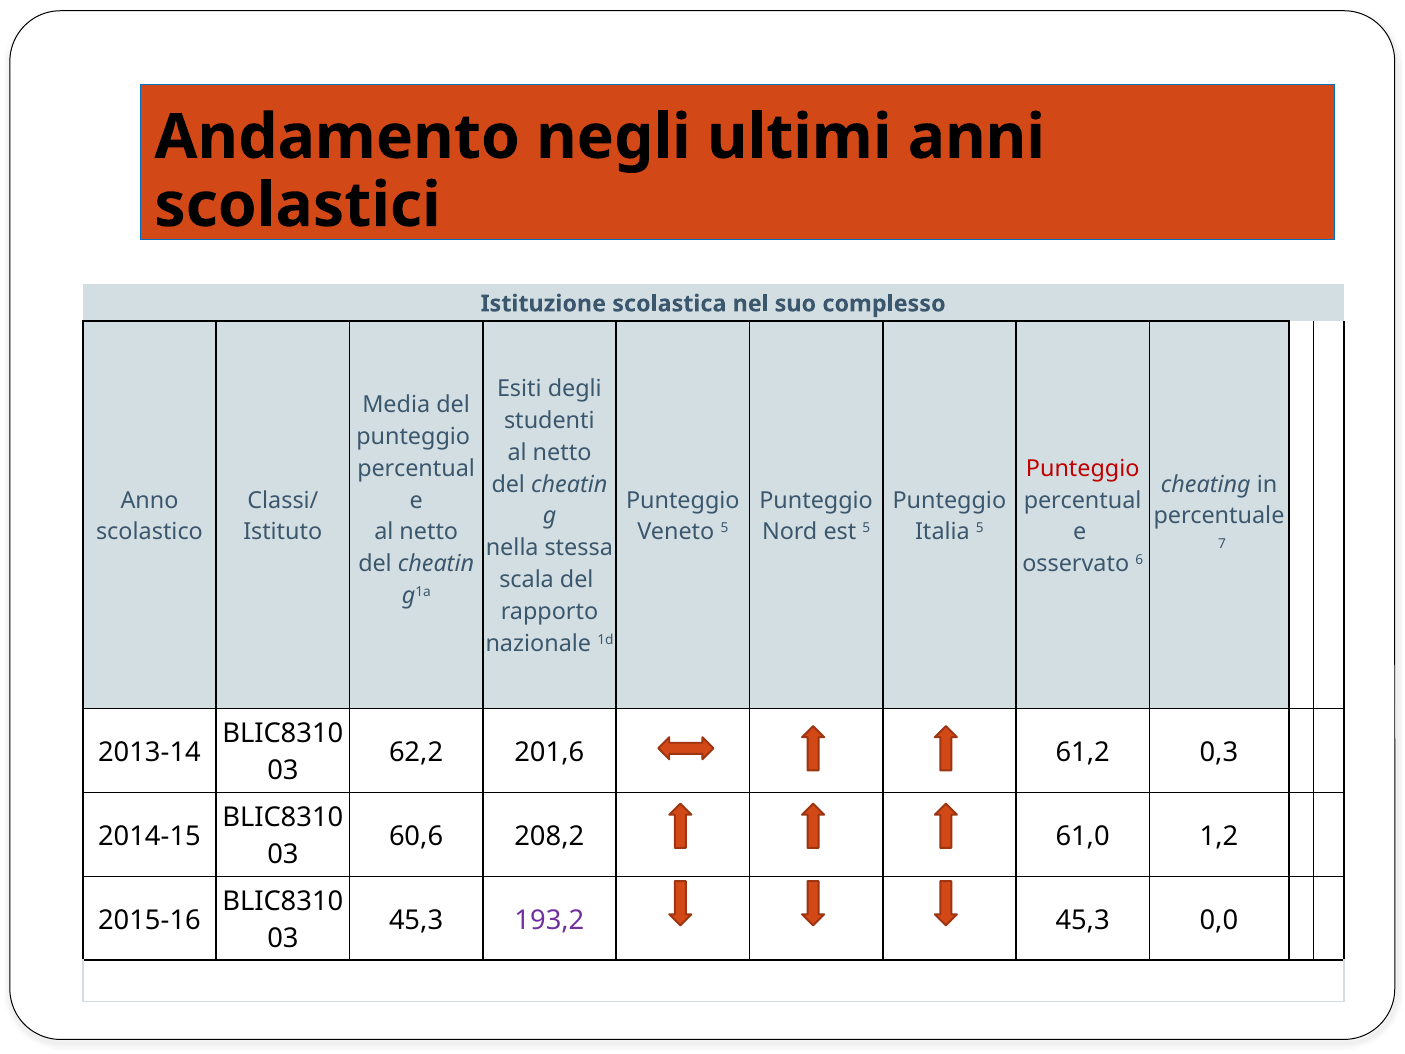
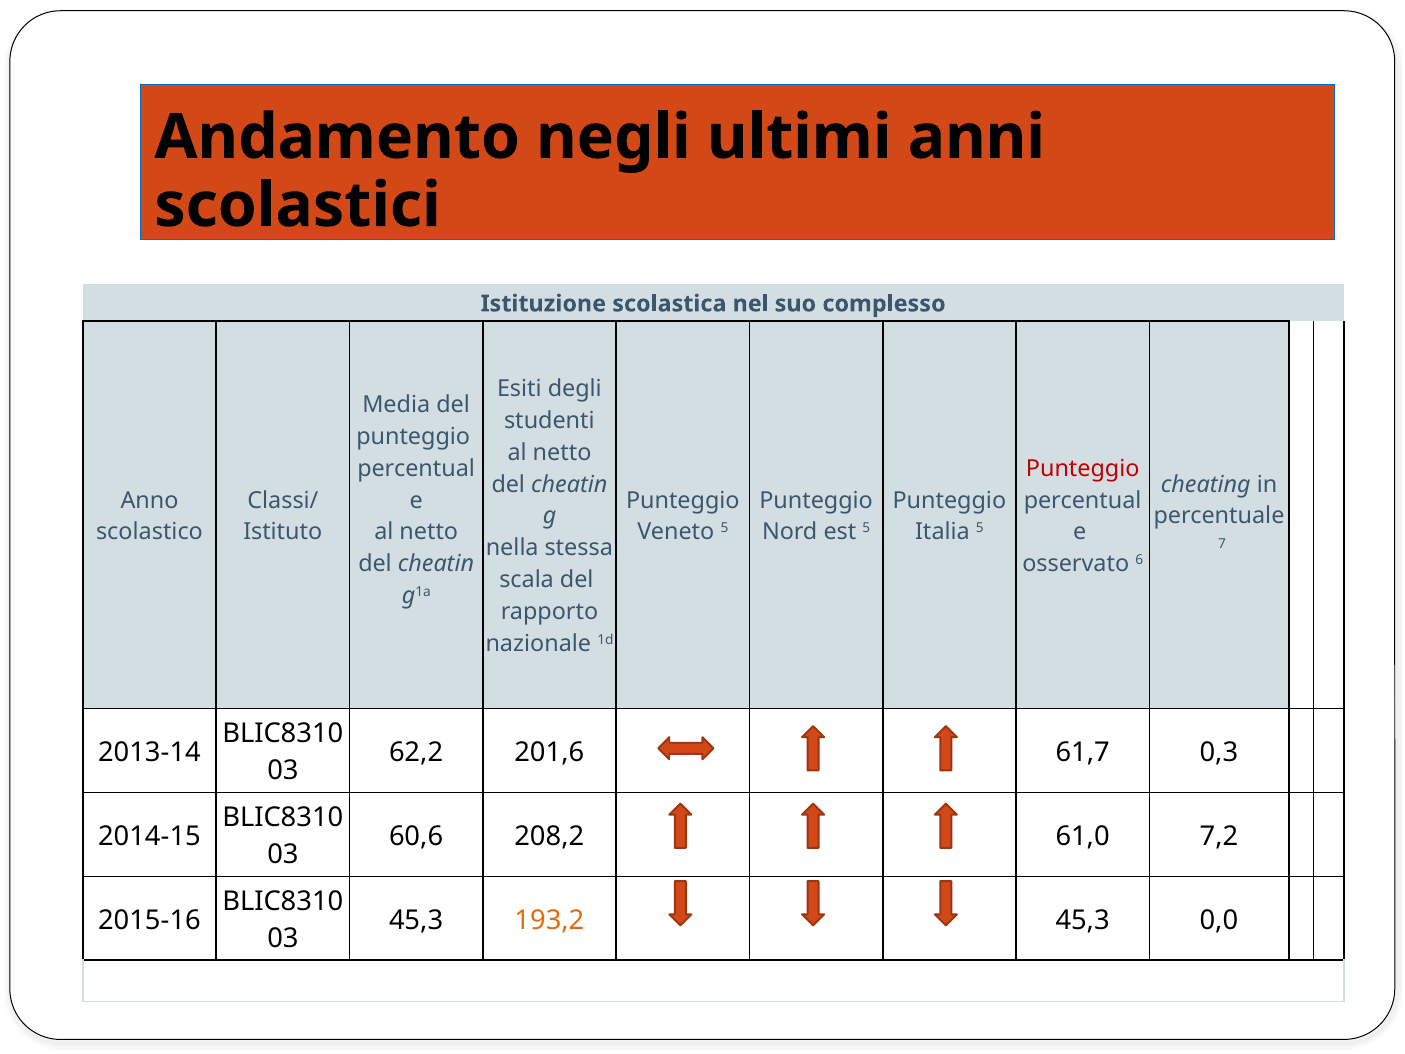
61,2: 61,2 -> 61,7
1,2: 1,2 -> 7,2
193,2 colour: purple -> orange
